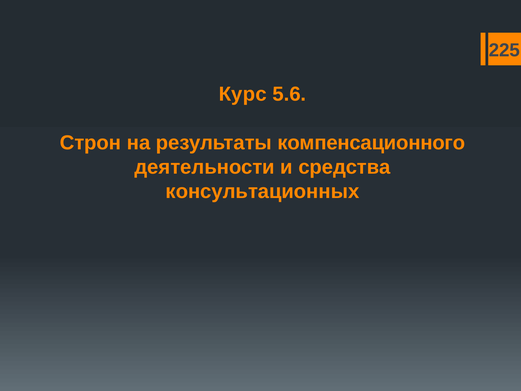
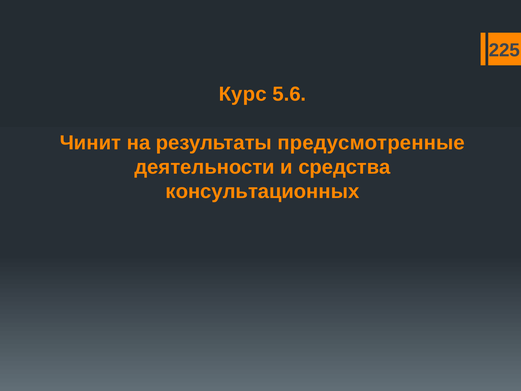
Строн: Строн -> Чинит
компенсационного: компенсационного -> предусмотренные
